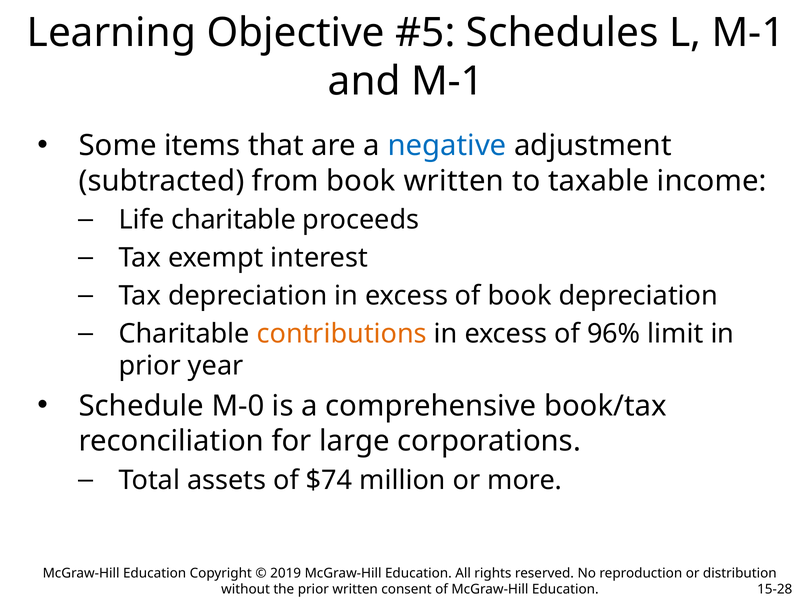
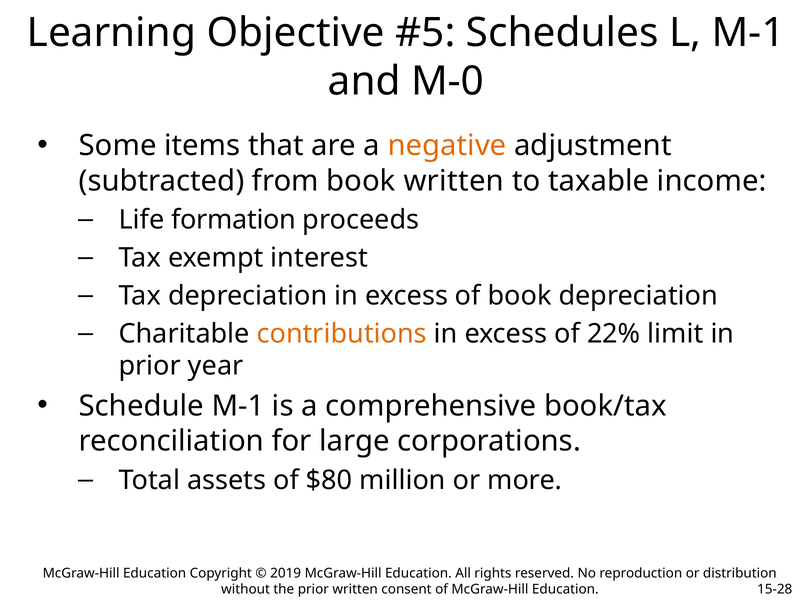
and M-1: M-1 -> M-0
negative colour: blue -> orange
Life charitable: charitable -> formation
96%: 96% -> 22%
Schedule M-0: M-0 -> M-1
$74: $74 -> $80
